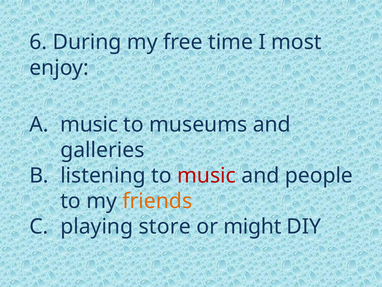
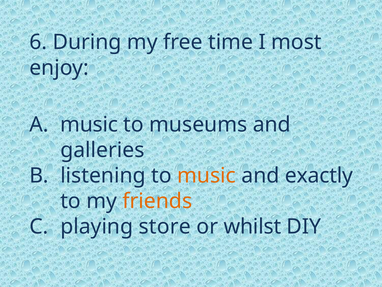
music at (207, 175) colour: red -> orange
people: people -> exactly
might: might -> whilst
